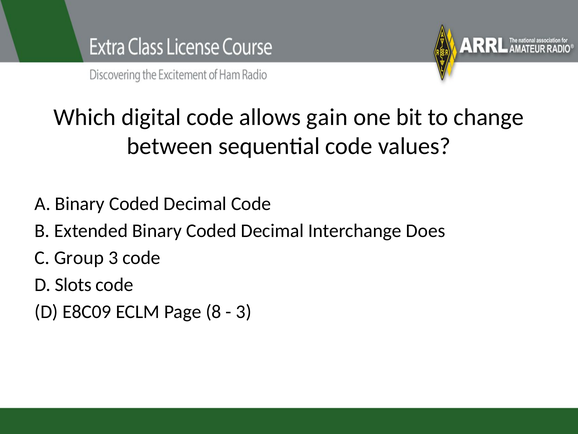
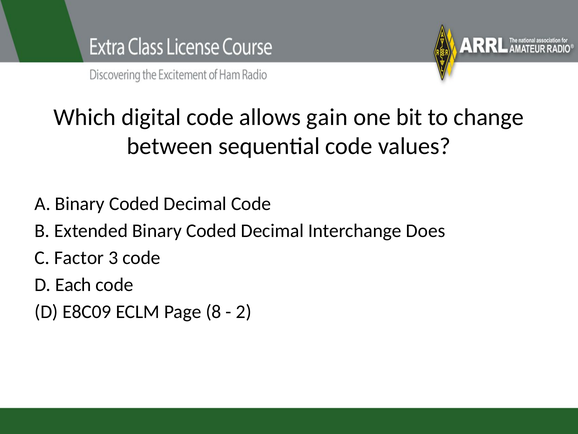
Group: Group -> Factor
Slots: Slots -> Each
3 at (244, 311): 3 -> 2
